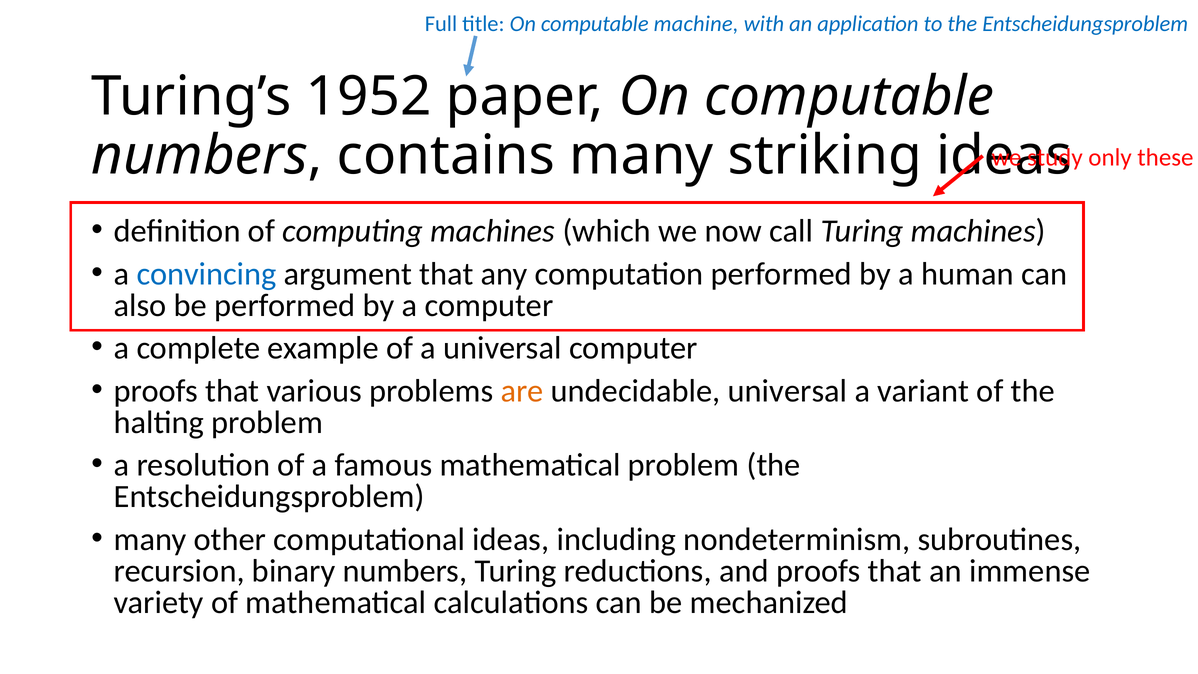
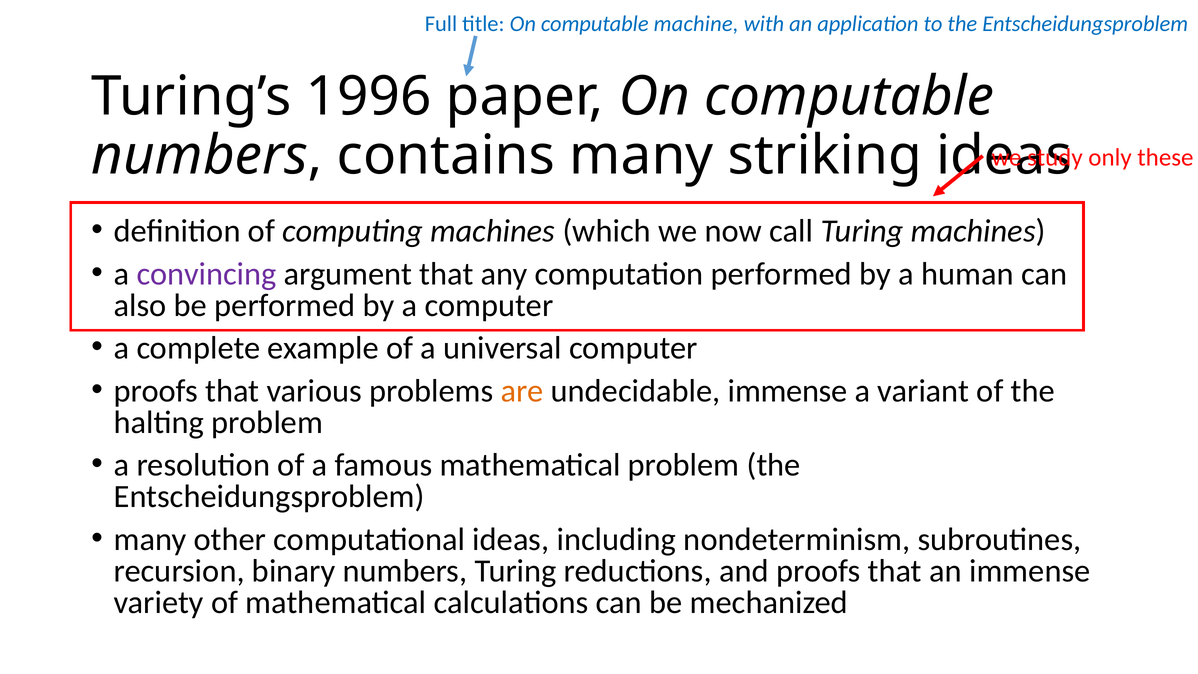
1952: 1952 -> 1996
convincing colour: blue -> purple
undecidable universal: universal -> immense
